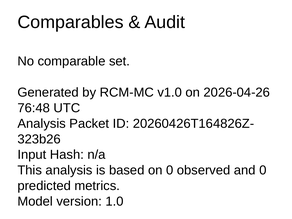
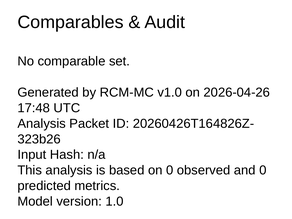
76:48: 76:48 -> 17:48
